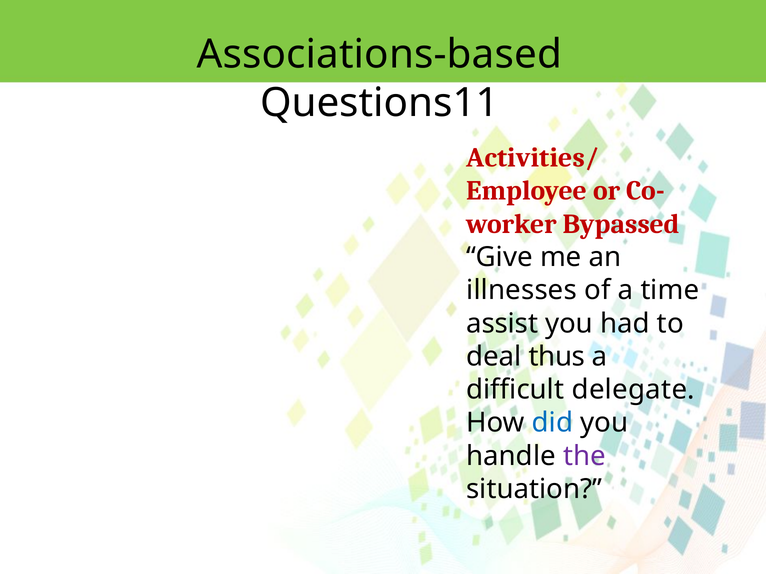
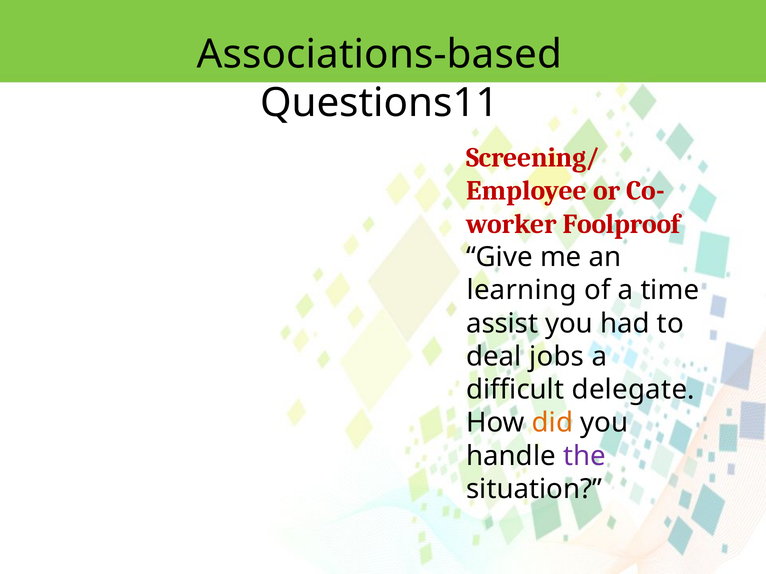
Activities/: Activities/ -> Screening/
Bypassed: Bypassed -> Foolproof
illnesses: illnesses -> learning
thus: thus -> jobs
did colour: blue -> orange
